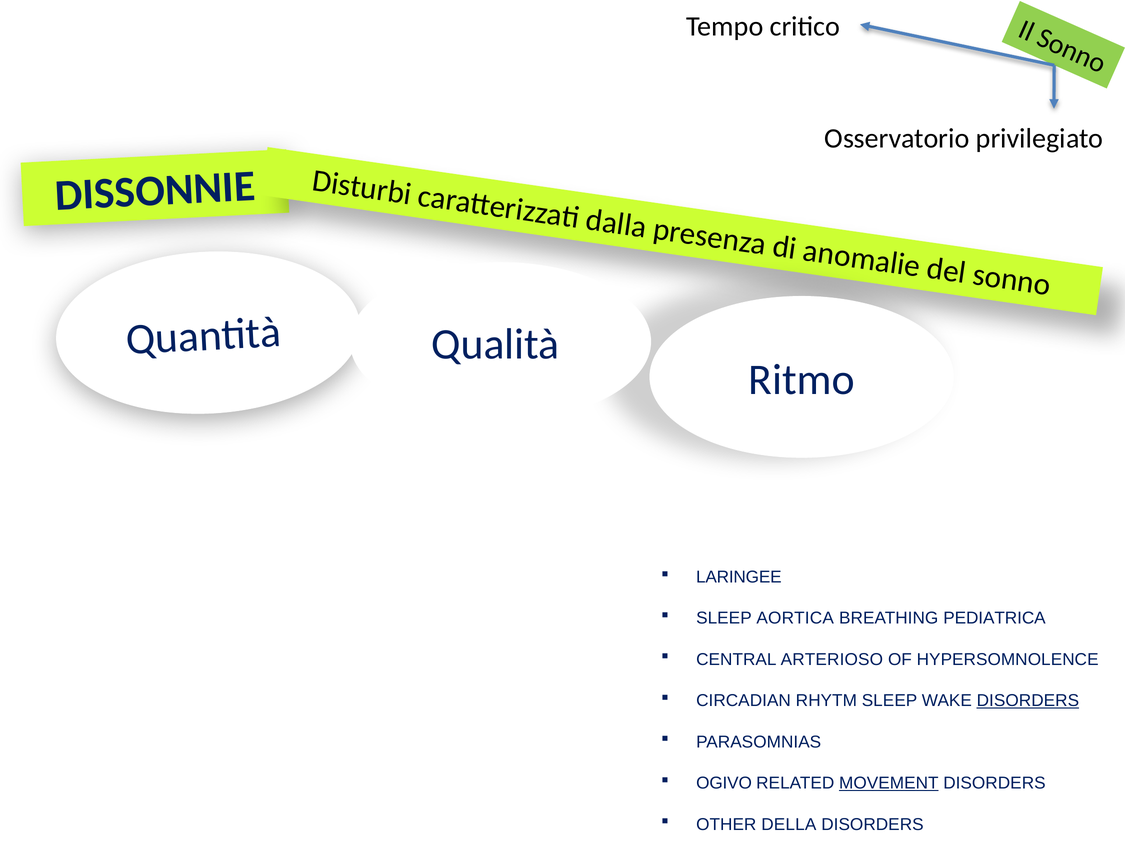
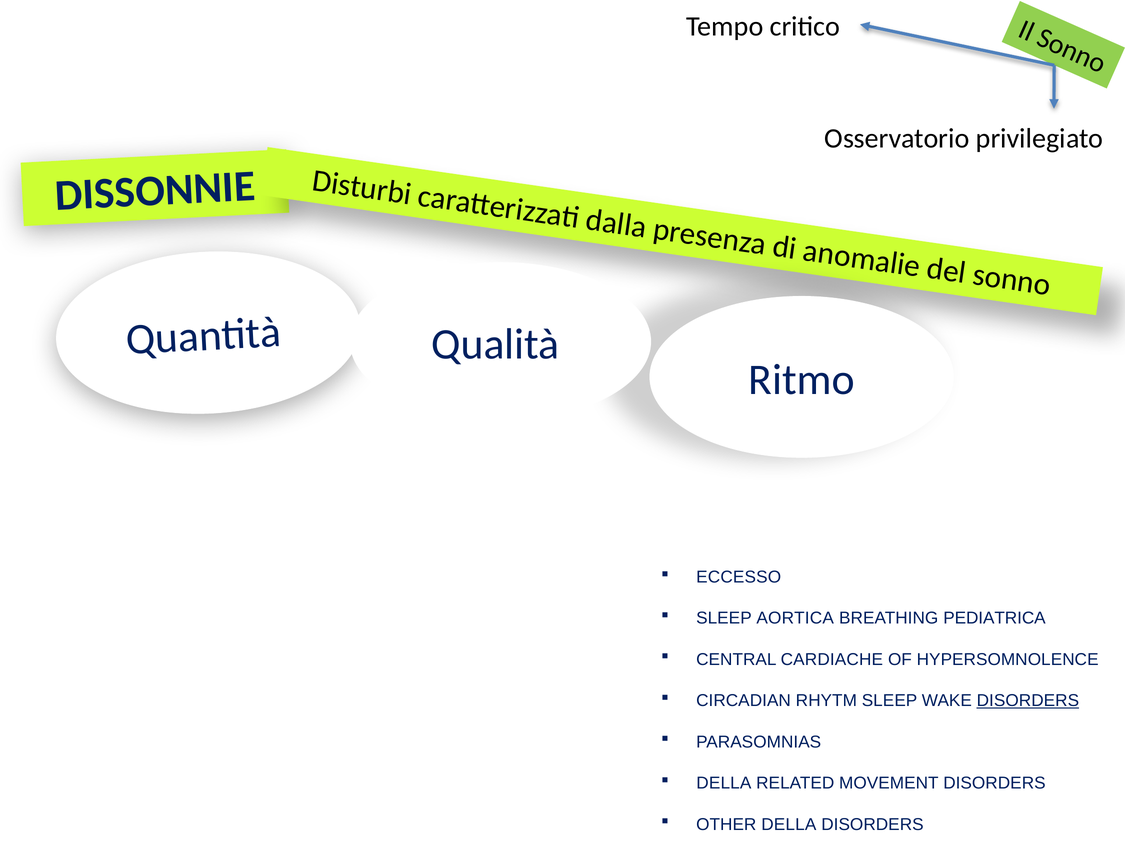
LARINGEE: LARINGEE -> ECCESSO
ARTERIOSO: ARTERIOSO -> CARDIACHE
OGIVO at (724, 784): OGIVO -> DELLA
MOVEMENT underline: present -> none
